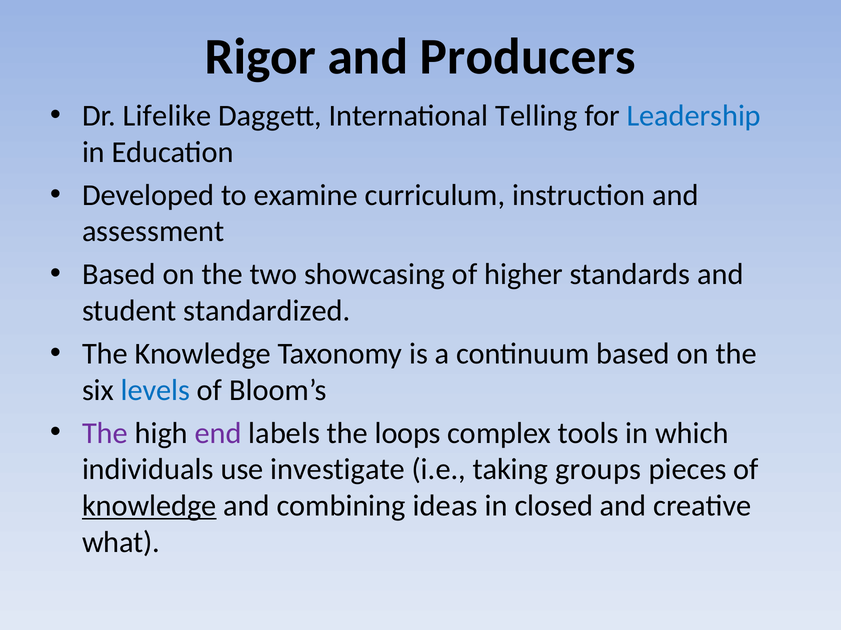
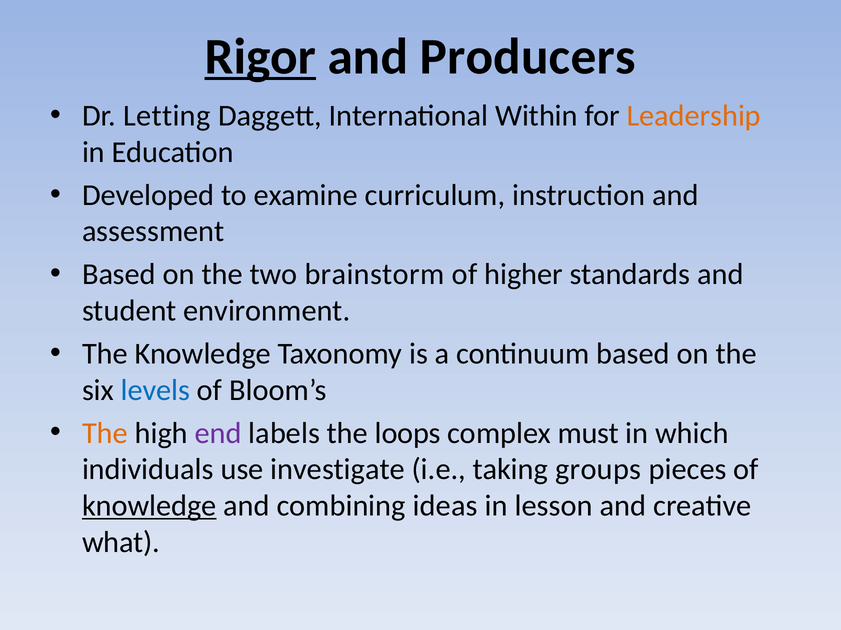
Rigor underline: none -> present
Lifelike: Lifelike -> Letting
Telling: Telling -> Within
Leadership colour: blue -> orange
showcasing: showcasing -> brainstorm
standardized: standardized -> environment
The at (105, 434) colour: purple -> orange
tools: tools -> must
closed: closed -> lesson
